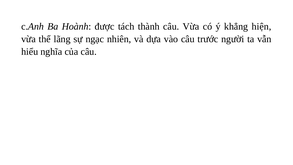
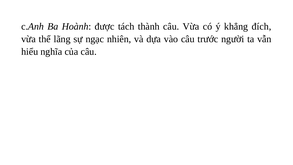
hiện: hiện -> đích
